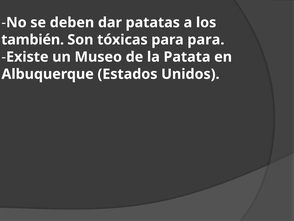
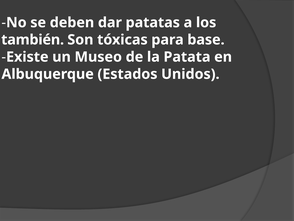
para para: para -> base
